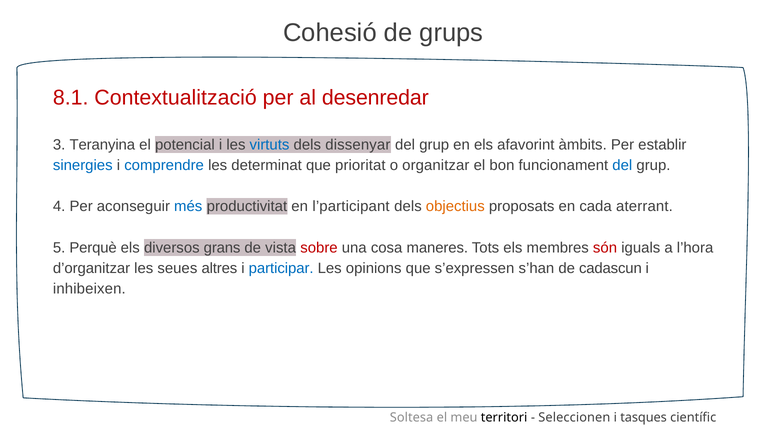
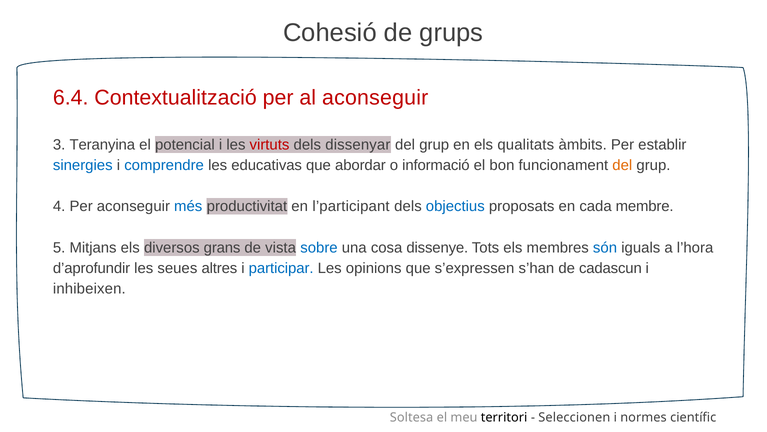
8.1: 8.1 -> 6.4
al desenredar: desenredar -> aconseguir
virtuts colour: blue -> red
afavorint: afavorint -> qualitats
determinat: determinat -> educativas
prioritat: prioritat -> abordar
organitzar: organitzar -> informació
del at (622, 165) colour: blue -> orange
objectius colour: orange -> blue
aterrant: aterrant -> membre
Perquè: Perquè -> Mitjans
sobre colour: red -> blue
maneres: maneres -> dissenye
són colour: red -> blue
d’organitzar: d’organitzar -> d’aprofundir
tasques: tasques -> normes
